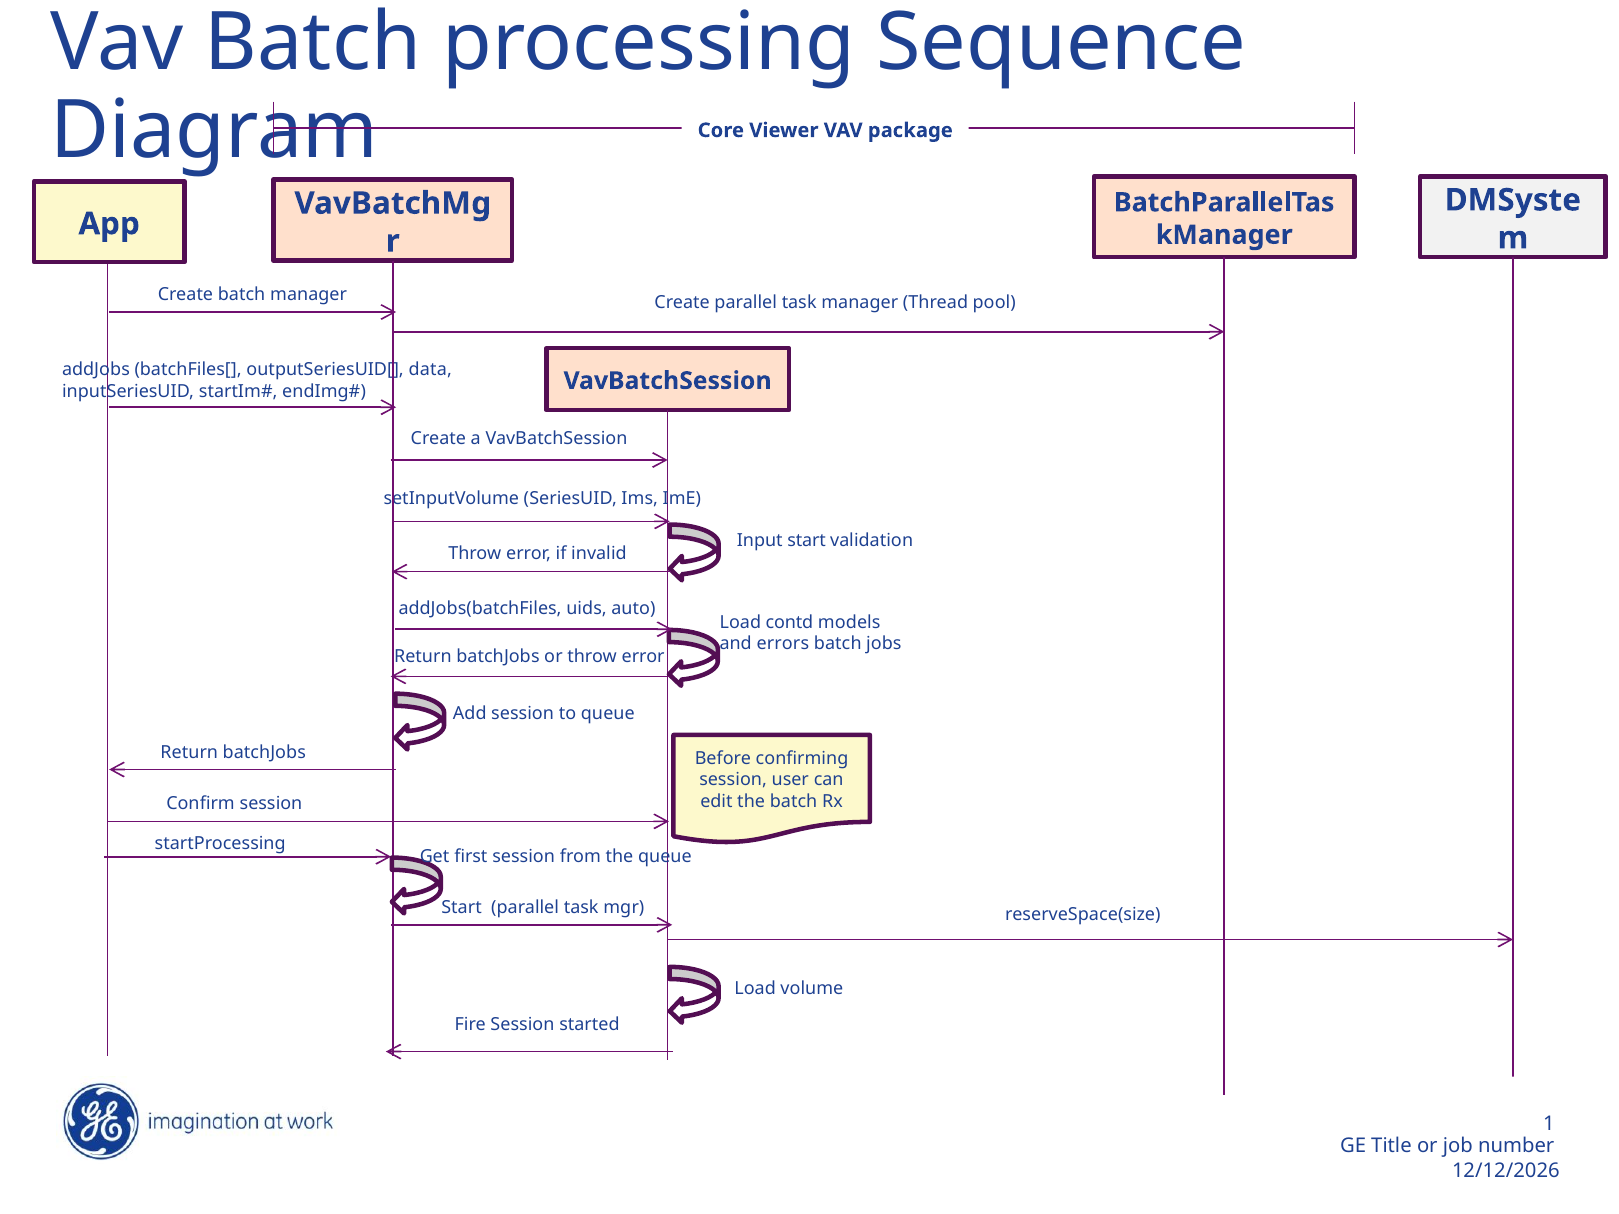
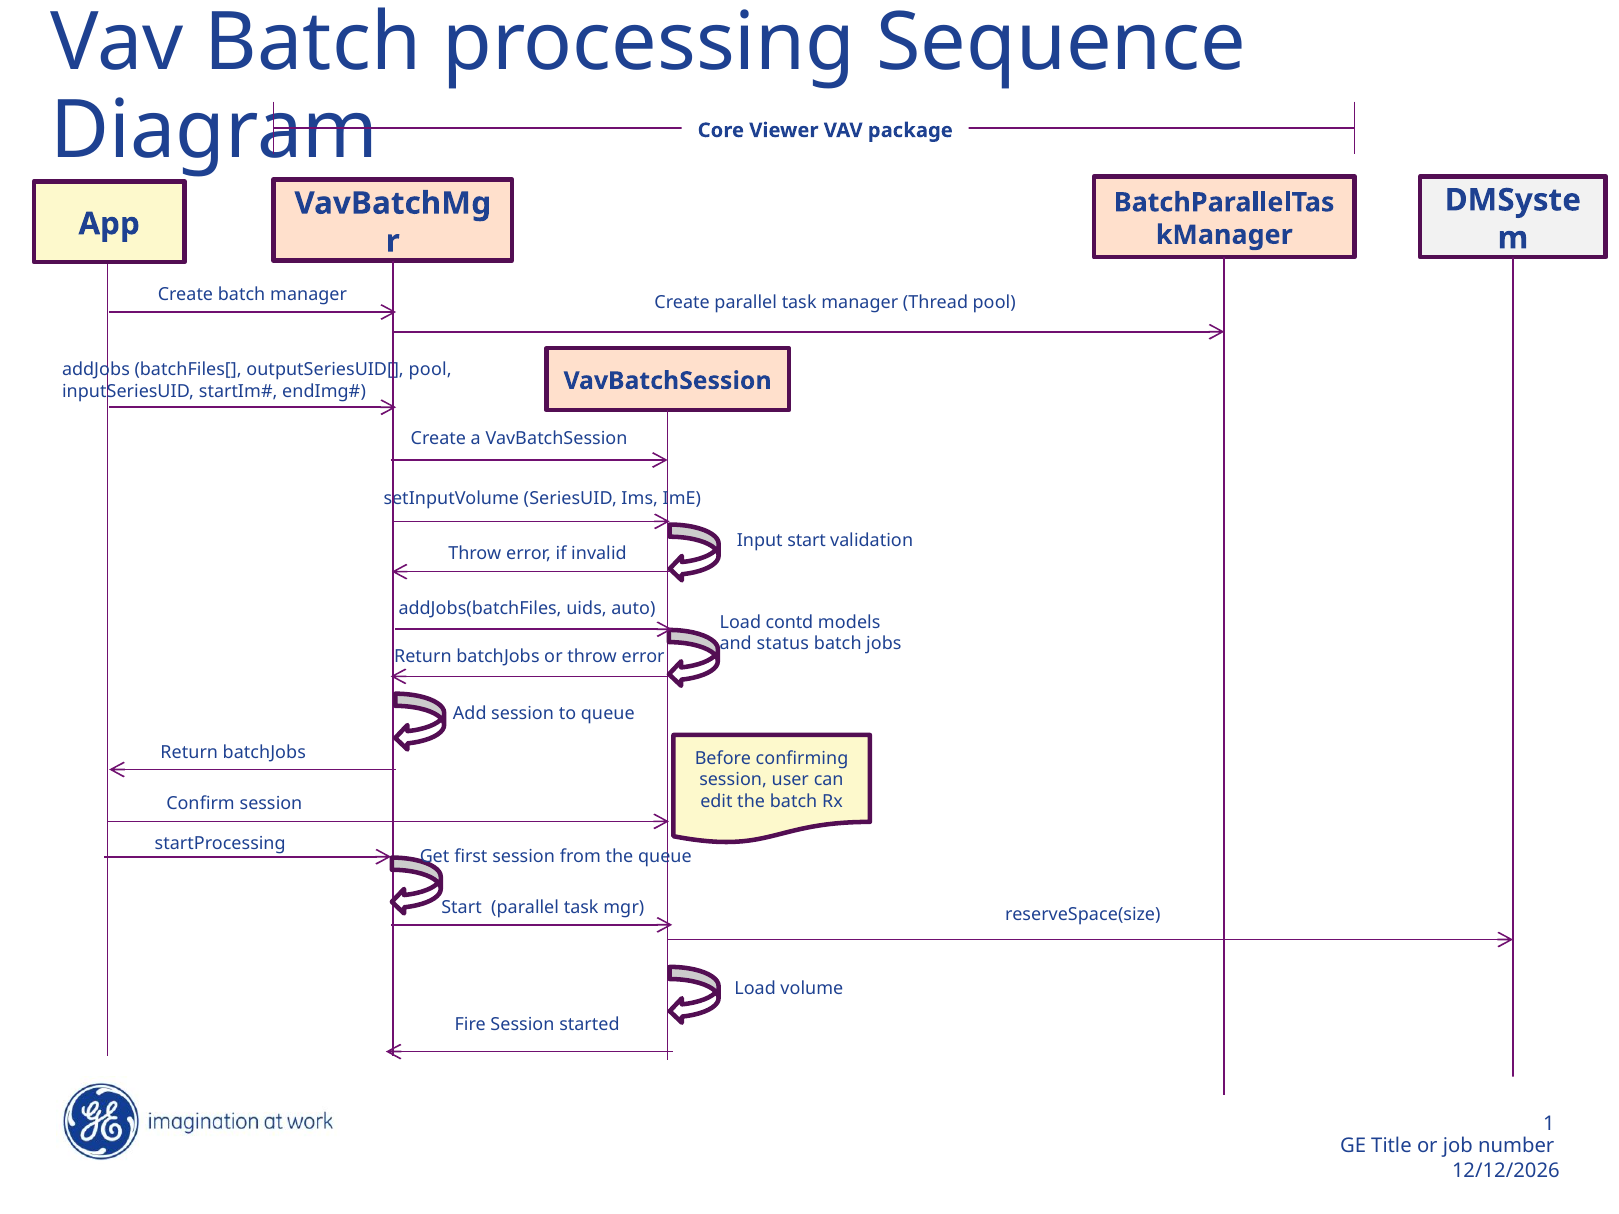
outputSeriesUID[ data: data -> pool
errors: errors -> status
